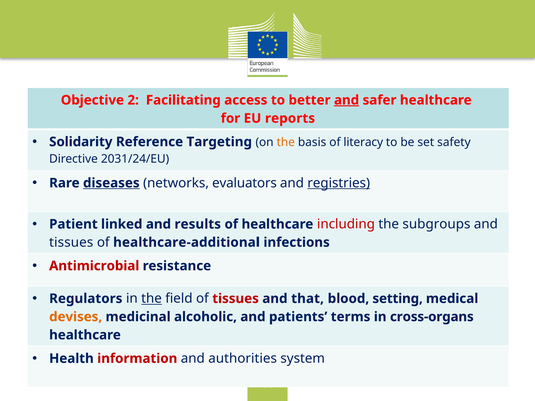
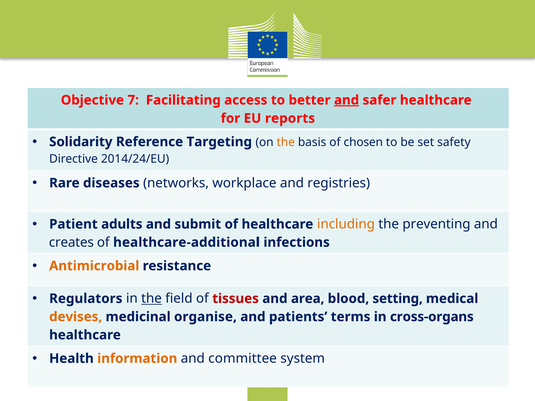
2: 2 -> 7
literacy: literacy -> chosen
2031/24/EU: 2031/24/EU -> 2014/24/EU
diseases underline: present -> none
evaluators: evaluators -> workplace
registries underline: present -> none
linked: linked -> adults
results: results -> submit
including colour: red -> orange
subgroups: subgroups -> preventing
tissues at (71, 243): tissues -> creates
Antimicrobial colour: red -> orange
that: that -> area
alcoholic: alcoholic -> organise
information colour: red -> orange
authorities: authorities -> committee
